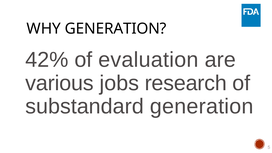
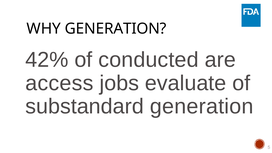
evaluation: evaluation -> conducted
various: various -> access
research: research -> evaluate
